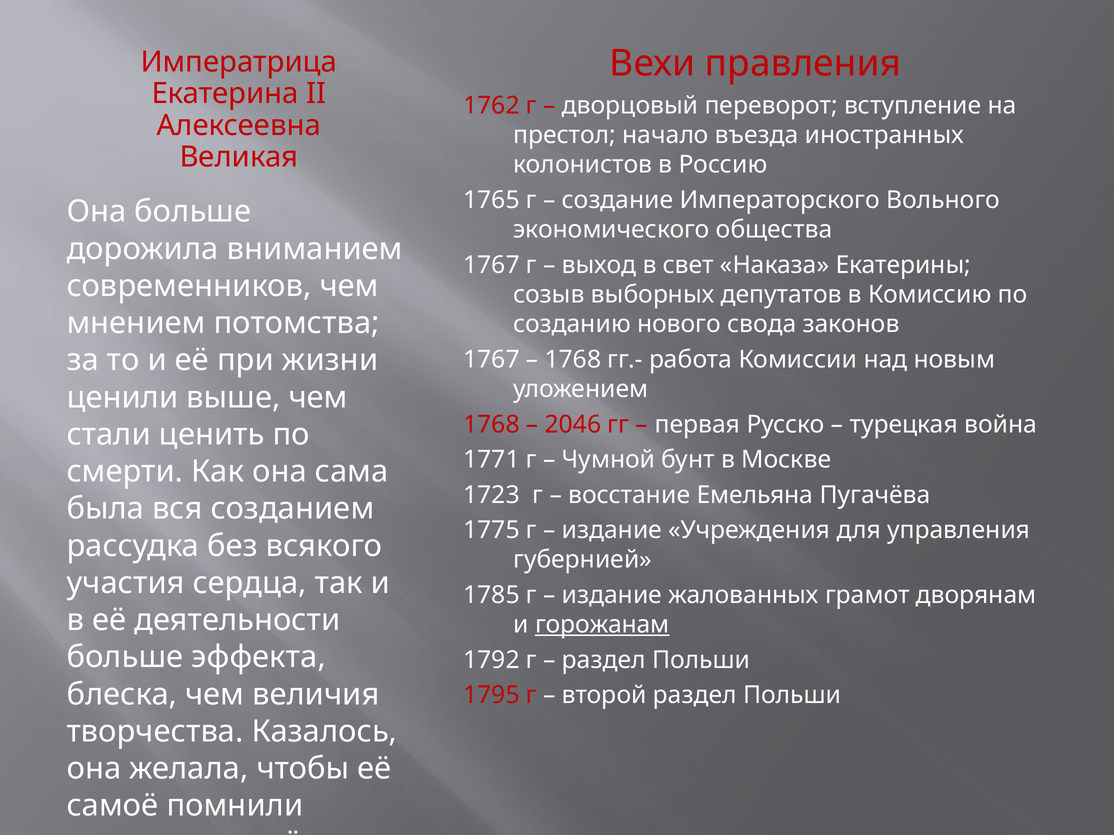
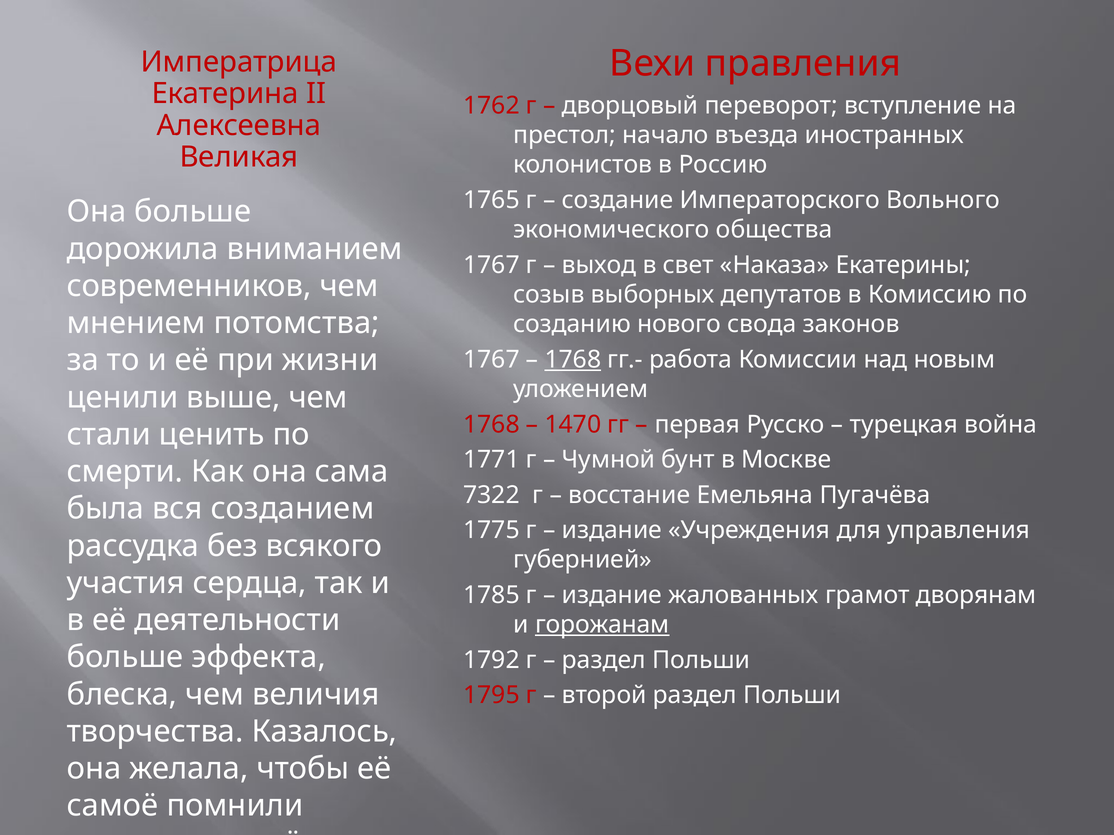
1768 at (573, 360) underline: none -> present
2046: 2046 -> 1470
1723: 1723 -> 7322
